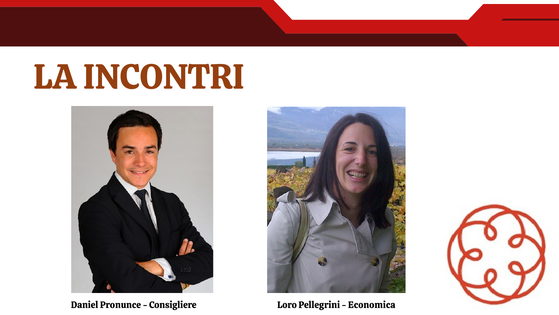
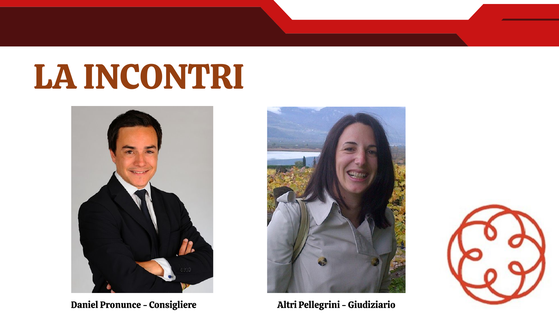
Loro: Loro -> Altri
Economica: Economica -> Giudiziario
